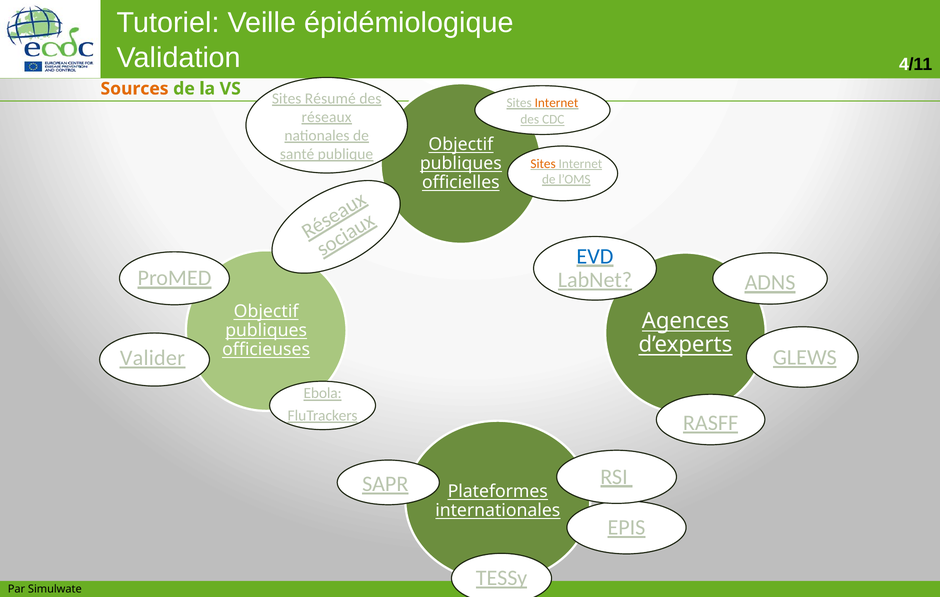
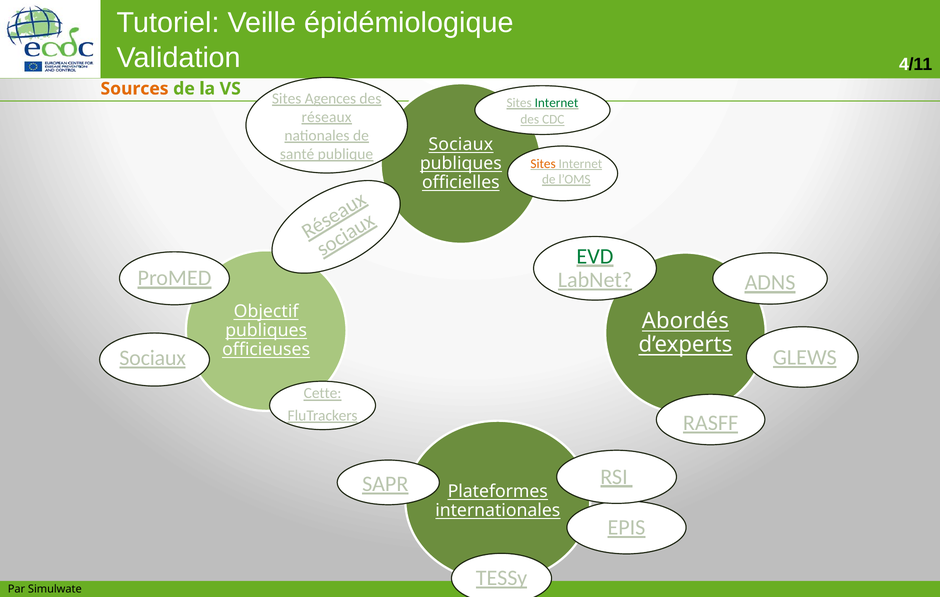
Résumé: Résumé -> Agences
Internet at (556, 103) colour: orange -> green
Objectif at (461, 144): Objectif -> Sociaux
EVD colour: blue -> green
Agences: Agences -> Abordés
Valider at (152, 358): Valider -> Sociaux
Ebola: Ebola -> Cette
